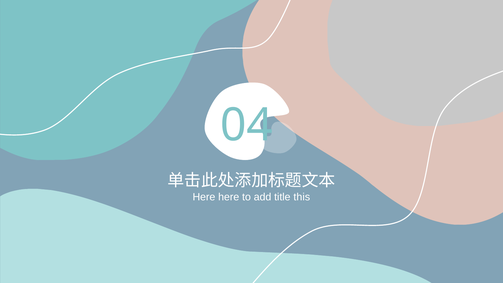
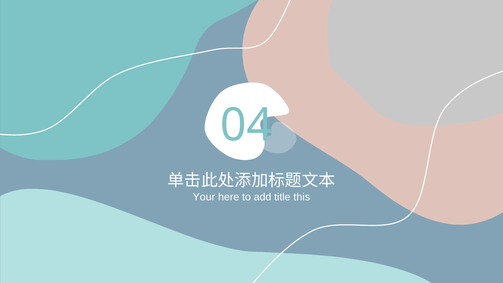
Here at (204, 197): Here -> Your
